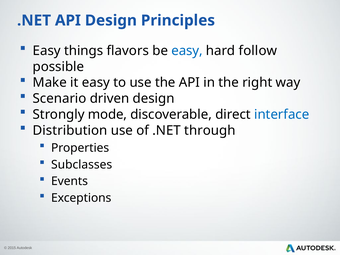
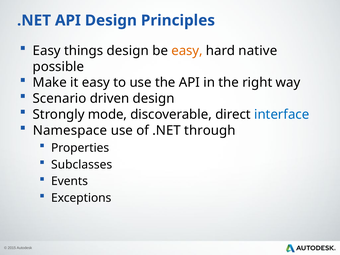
things flavors: flavors -> design
easy at (187, 51) colour: blue -> orange
follow: follow -> native
Distribution: Distribution -> Namespace
